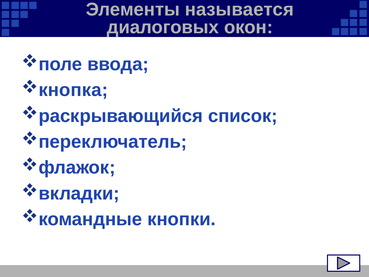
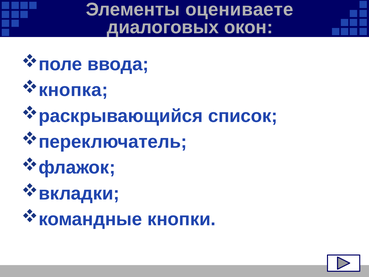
называется: называется -> оцениваете
